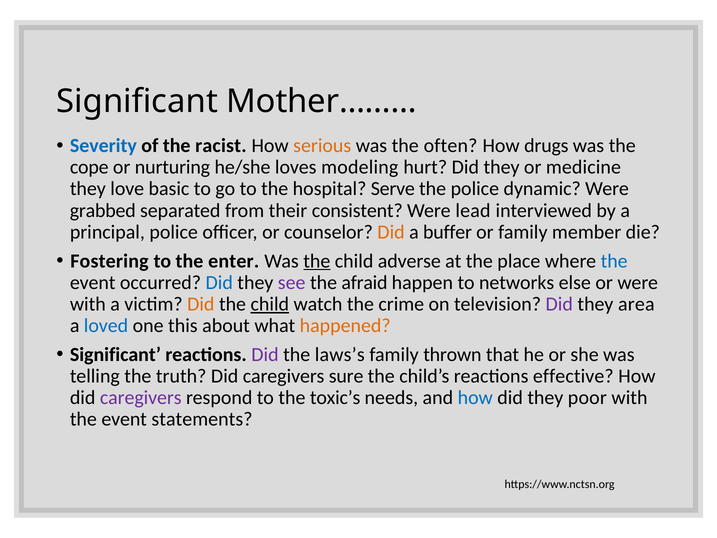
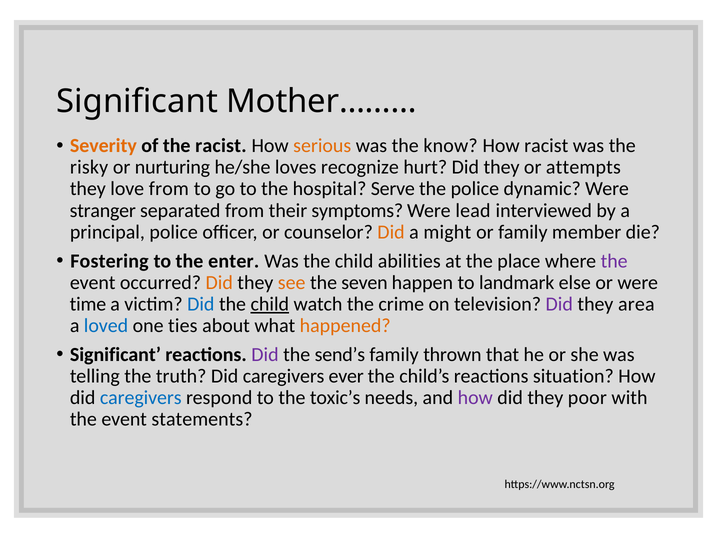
Severity colour: blue -> orange
often: often -> know
How drugs: drugs -> racist
cope: cope -> risky
modeling: modeling -> recognize
medicine: medicine -> attempts
love basic: basic -> from
grabbed: grabbed -> stranger
consistent: consistent -> symptoms
buffer: buffer -> might
the at (317, 261) underline: present -> none
adverse: adverse -> abilities
the at (614, 261) colour: blue -> purple
Did at (219, 282) colour: blue -> orange
see colour: purple -> orange
afraid: afraid -> seven
networks: networks -> landmark
with at (88, 304): with -> time
Did at (201, 304) colour: orange -> blue
this: this -> ties
laws’s: laws’s -> send’s
sure: sure -> ever
effective: effective -> situation
caregivers at (141, 398) colour: purple -> blue
how at (475, 398) colour: blue -> purple
